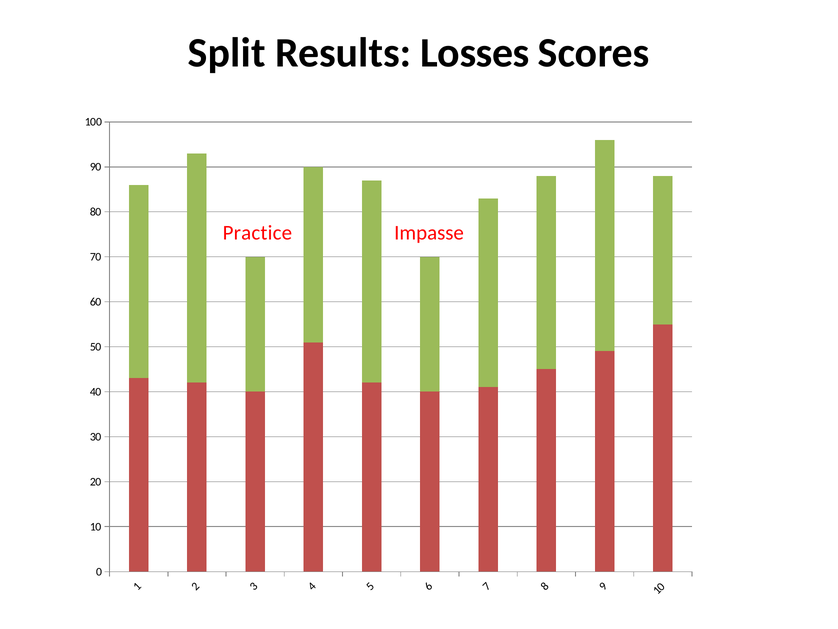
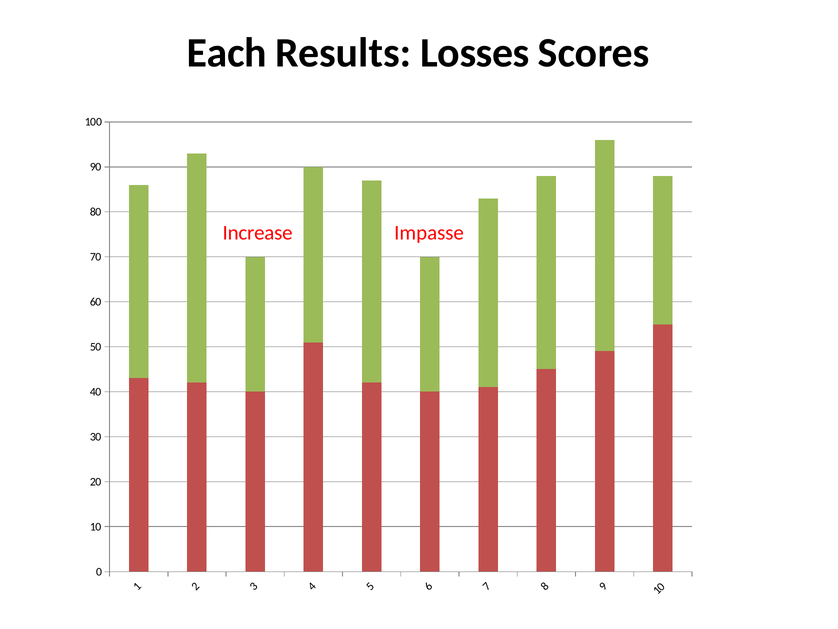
Split: Split -> Each
Practice: Practice -> Increase
